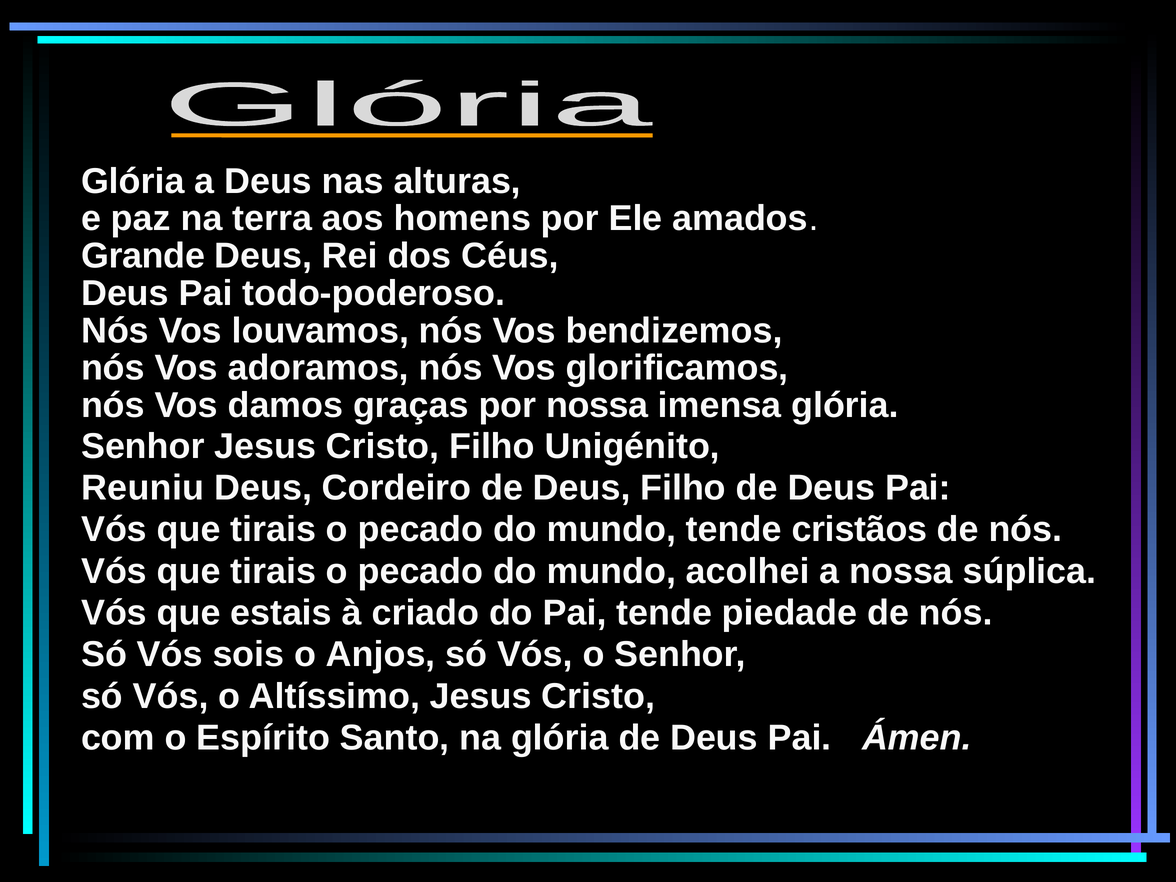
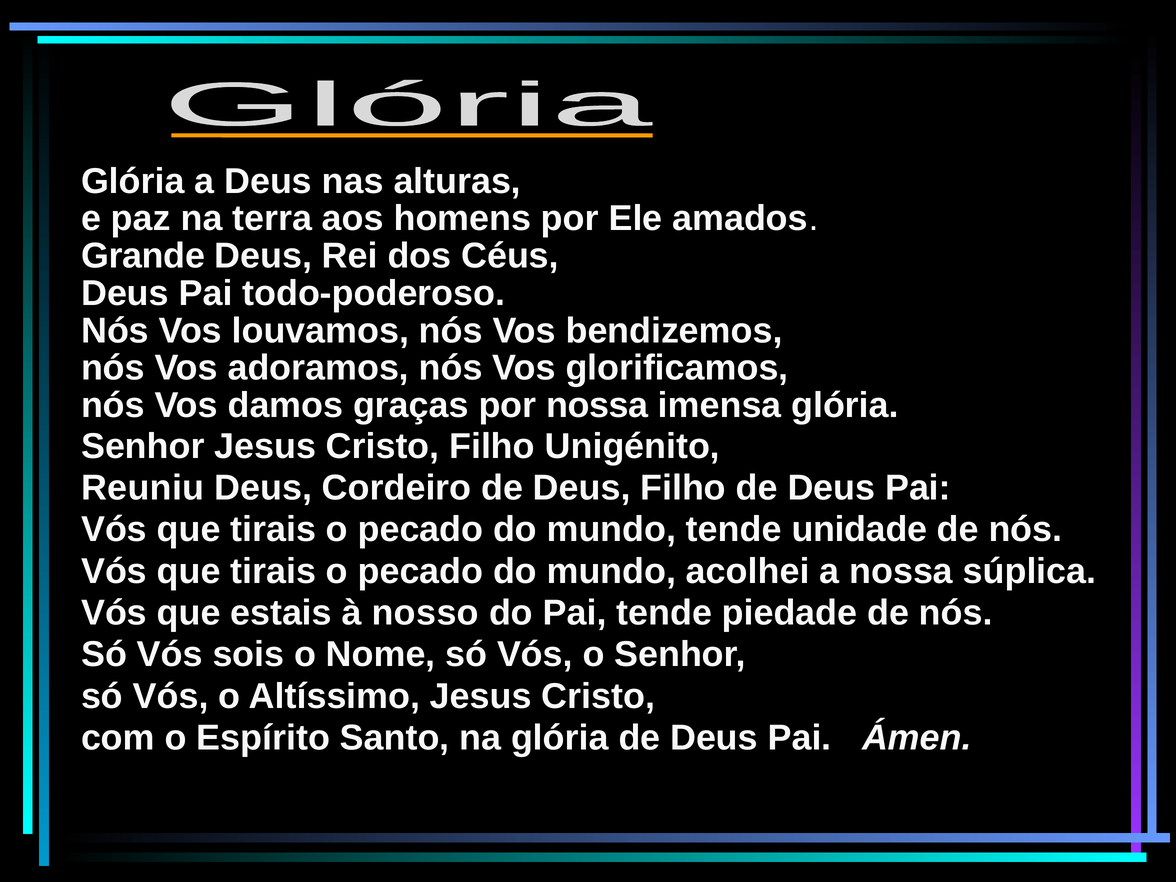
cristãos: cristãos -> unidade
criado: criado -> nosso
Anjos: Anjos -> Nome
